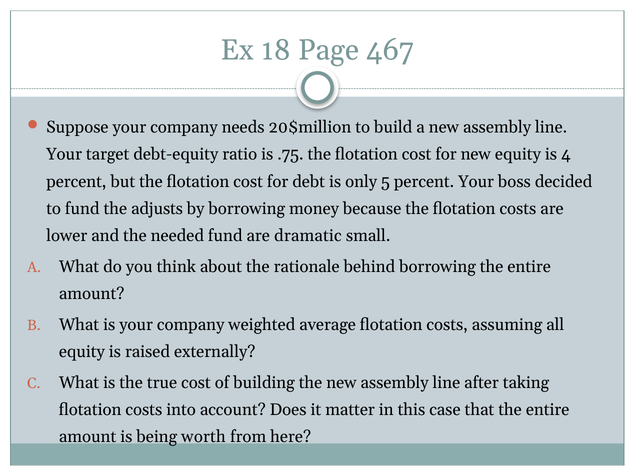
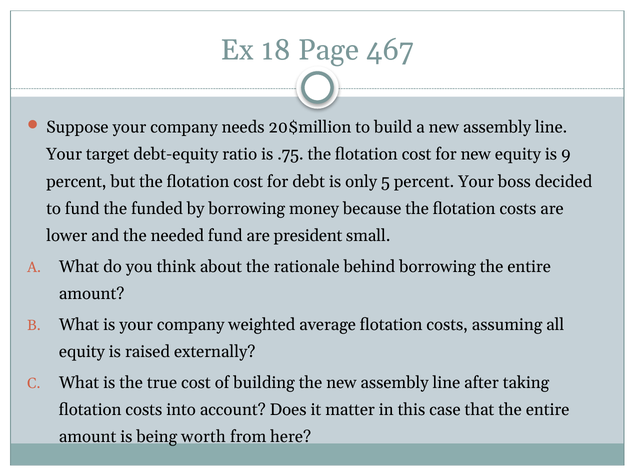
4: 4 -> 9
adjusts: adjusts -> funded
dramatic: dramatic -> president
